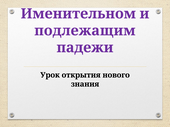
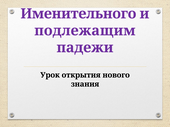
Именительном: Именительном -> Именительного
